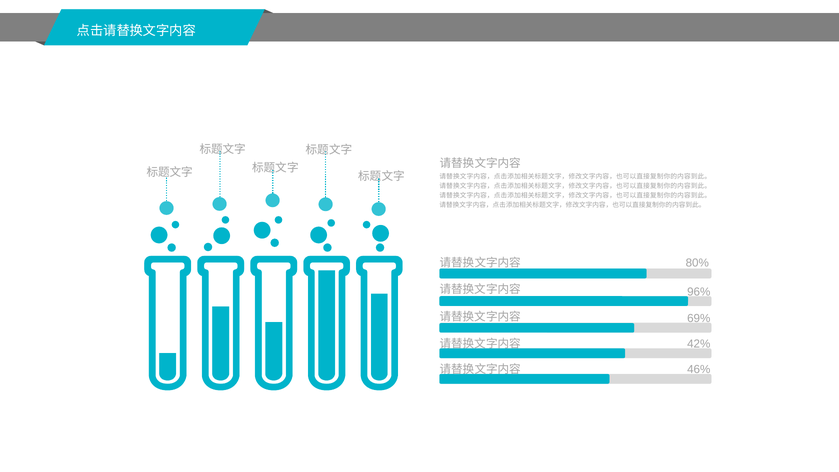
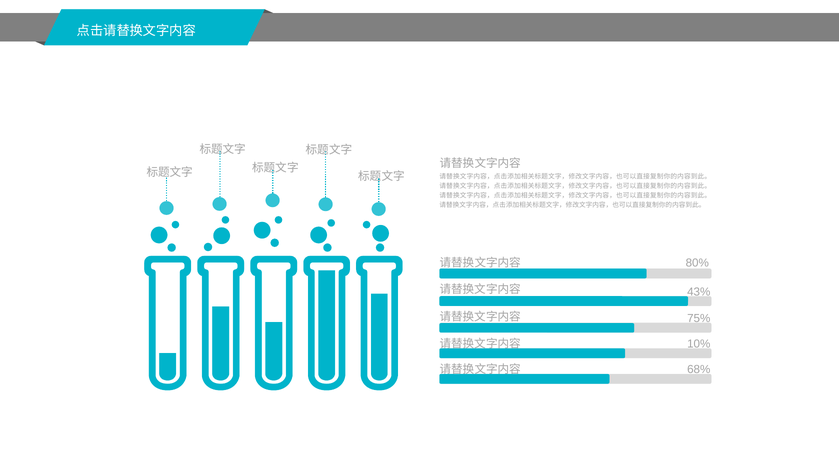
96%: 96% -> 43%
69%: 69% -> 75%
42%: 42% -> 10%
46%: 46% -> 68%
